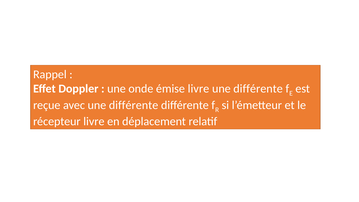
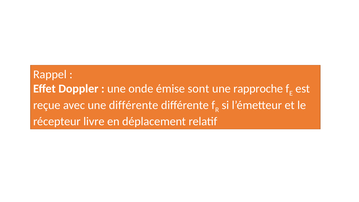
émise livre: livre -> sont
différente at (258, 89): différente -> rapproche
